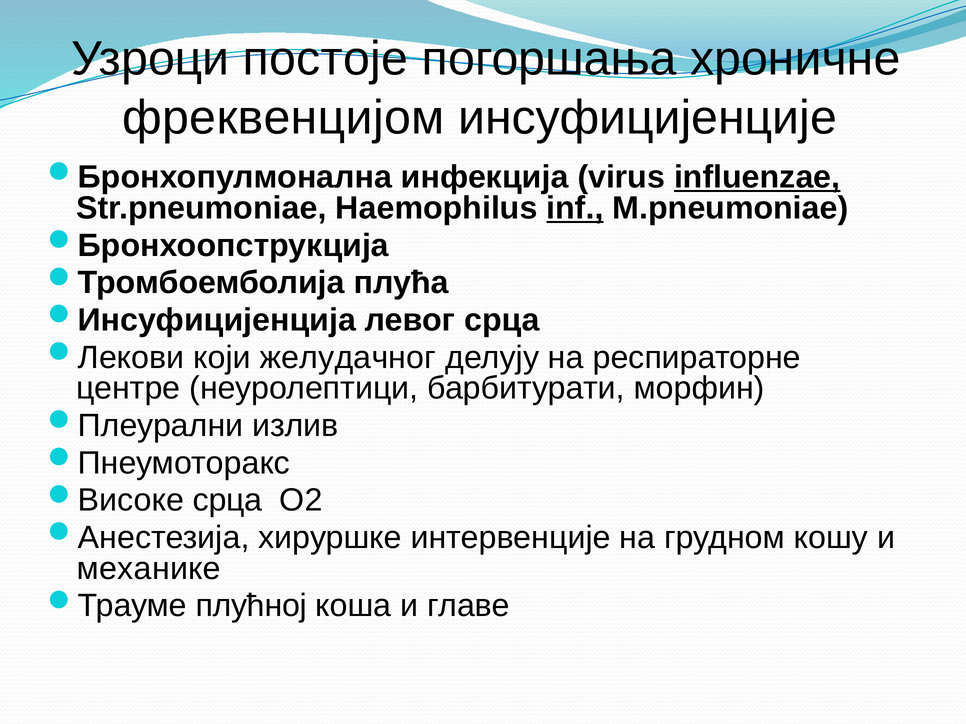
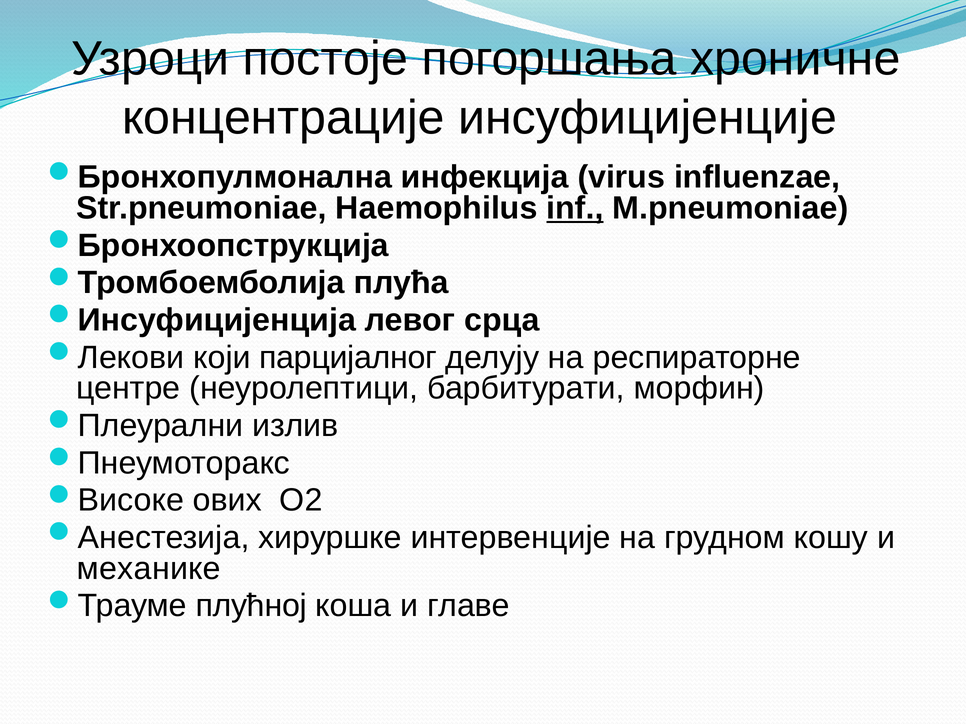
фреквенцијом: фреквенцијом -> концентрације
influenzae underline: present -> none
желудачног: желудачног -> парцијалног
срца at (227, 501): срца -> ових
